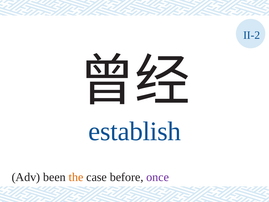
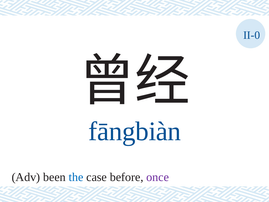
II-2: II-2 -> II-0
establish: establish -> fāngbiàn
the colour: orange -> blue
